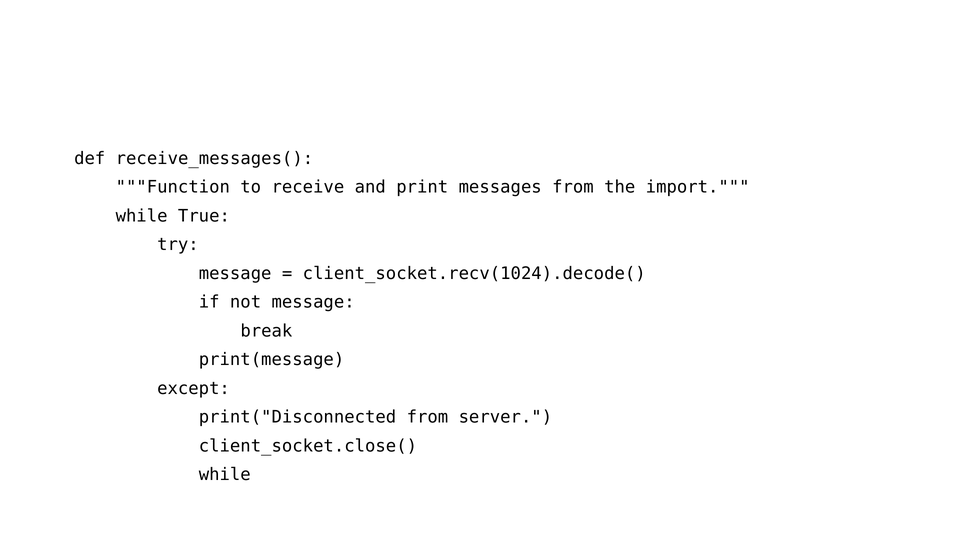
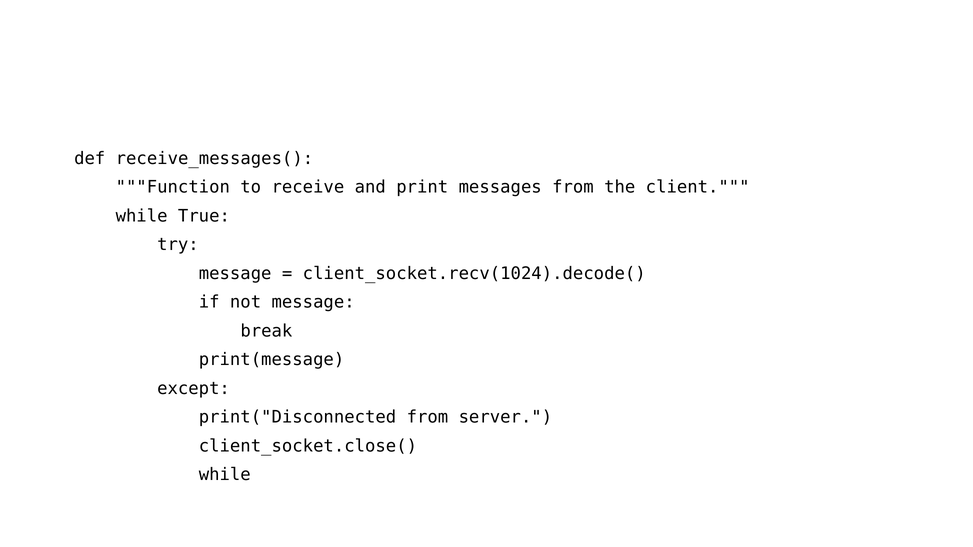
import: import -> client
